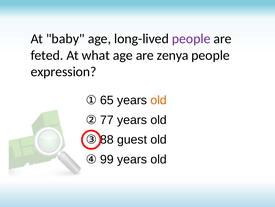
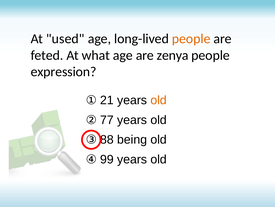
baby: baby -> used
people at (191, 39) colour: purple -> orange
65: 65 -> 21
guest: guest -> being
